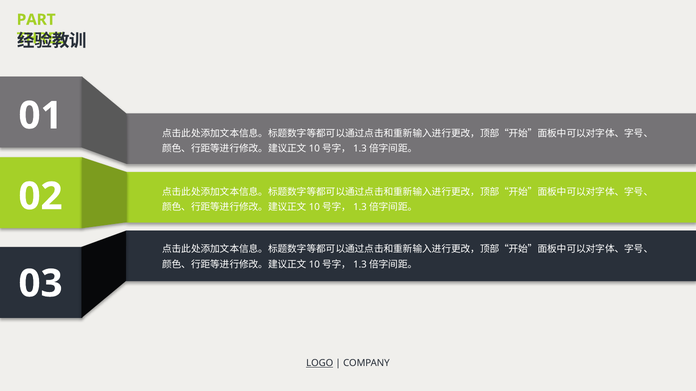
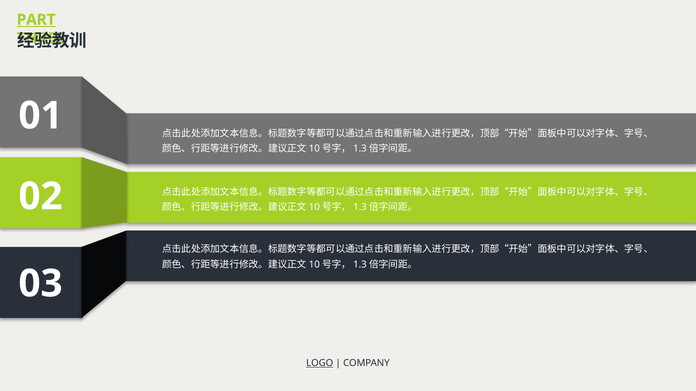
PART underline: none -> present
